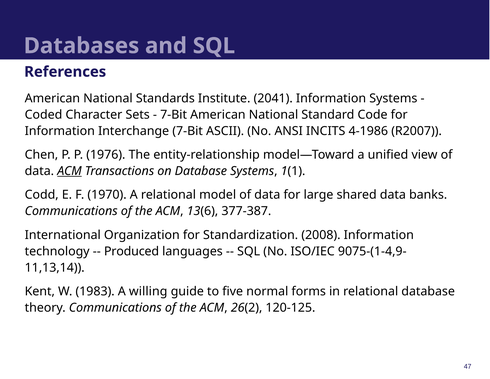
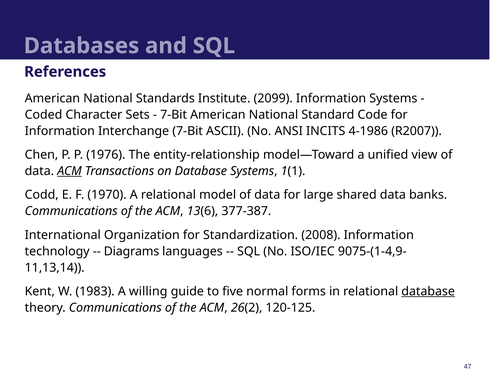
2041: 2041 -> 2099
Produced: Produced -> Diagrams
database at (428, 291) underline: none -> present
